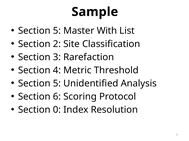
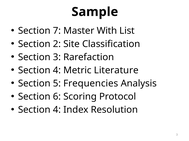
5 at (57, 31): 5 -> 7
Threshold: Threshold -> Literature
Unidentified: Unidentified -> Frequencies
0 at (57, 110): 0 -> 4
